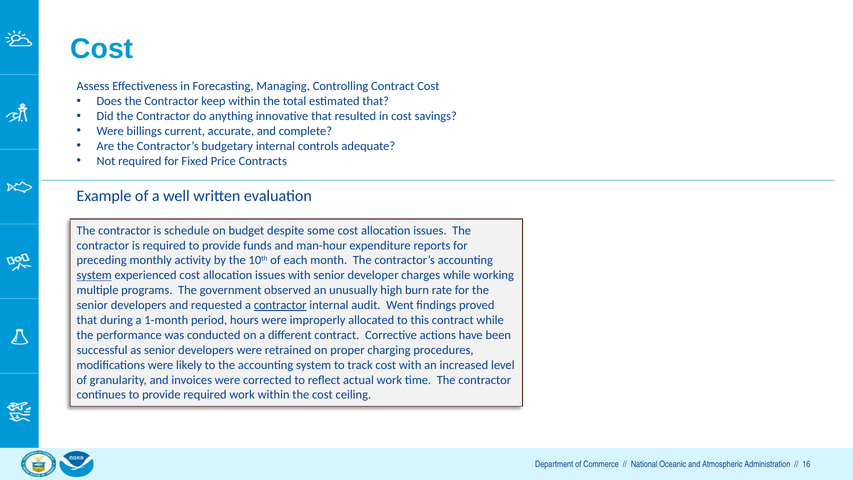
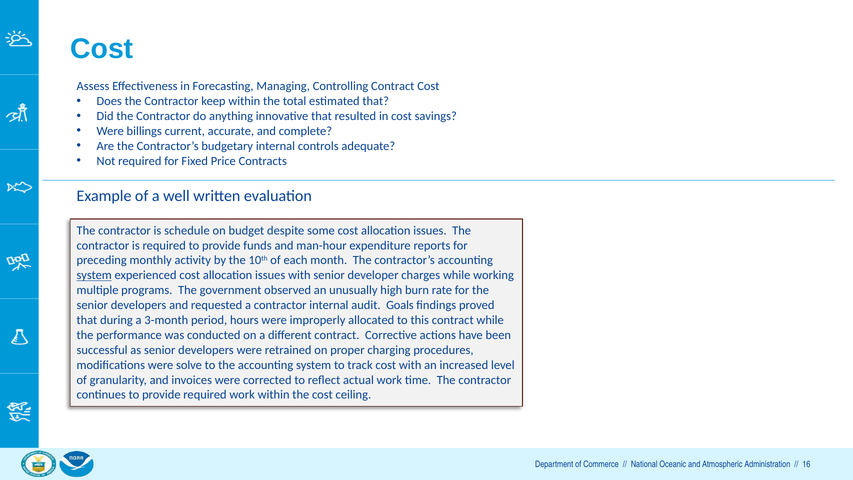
contractor at (280, 305) underline: present -> none
Went: Went -> Goals
1-month: 1-month -> 3-month
likely: likely -> solve
